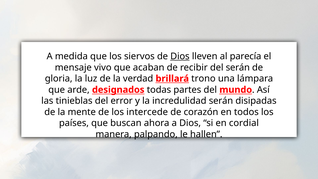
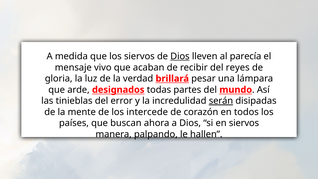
del serán: serán -> reyes
trono: trono -> pesar
serán at (221, 101) underline: none -> present
en cordial: cordial -> siervos
